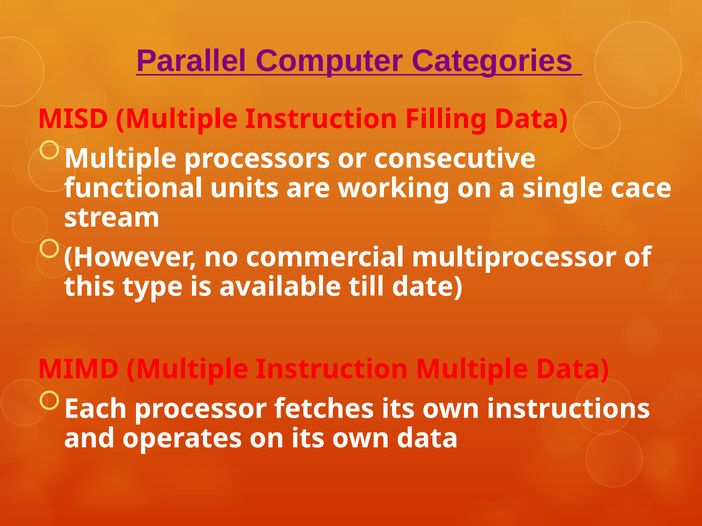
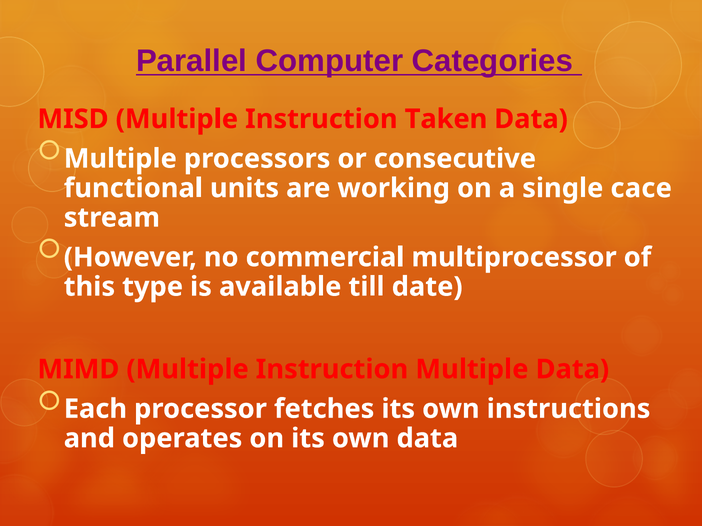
Filling: Filling -> Taken
